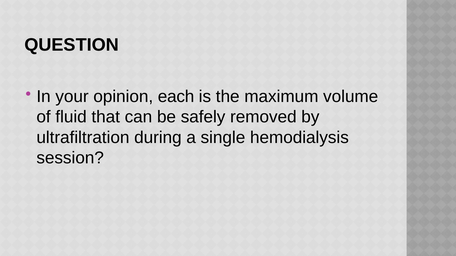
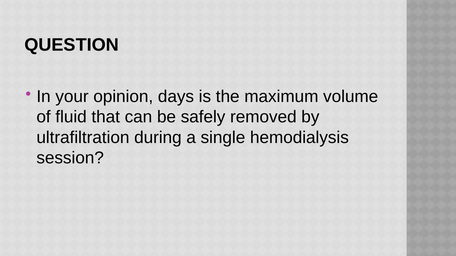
each: each -> days
